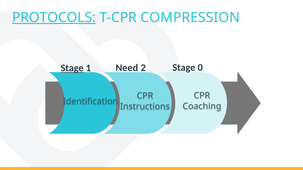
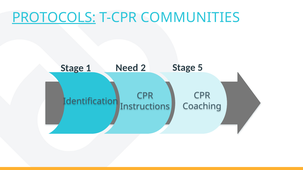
COMPRESSION: COMPRESSION -> COMMUNITIES
Stage at (72, 68) underline: present -> none
0: 0 -> 5
